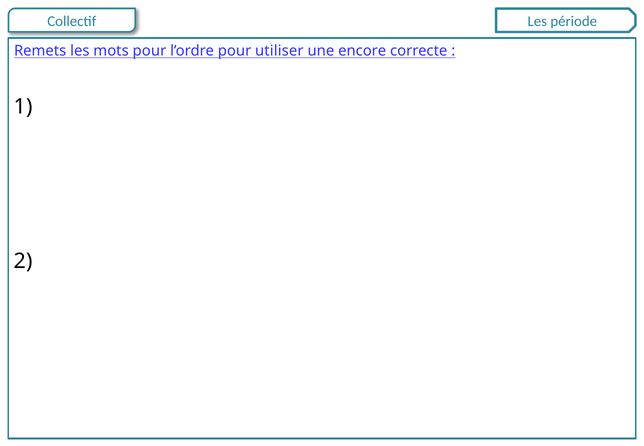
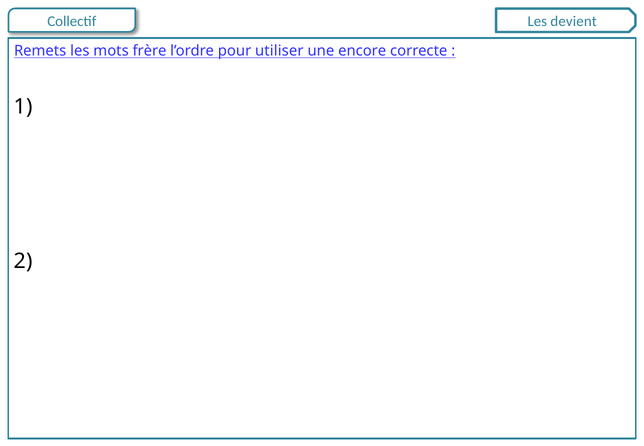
période: période -> devient
mots pour: pour -> frère
